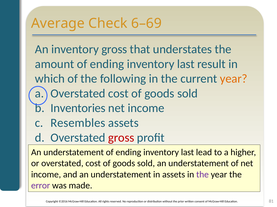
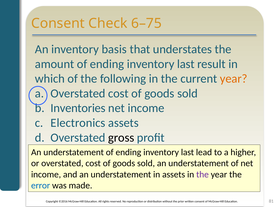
Average at (58, 23): Average -> Consent
6–69: 6–69 -> 6–75
inventory gross: gross -> basis
Resembles: Resembles -> Electronics
gross at (121, 138) colour: red -> black
error colour: purple -> blue
